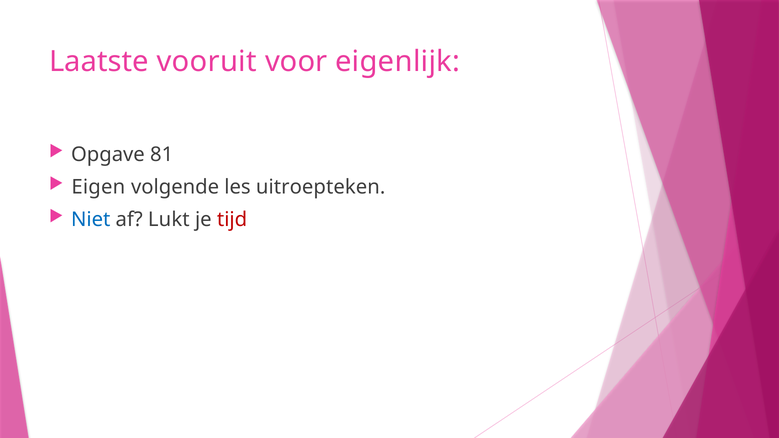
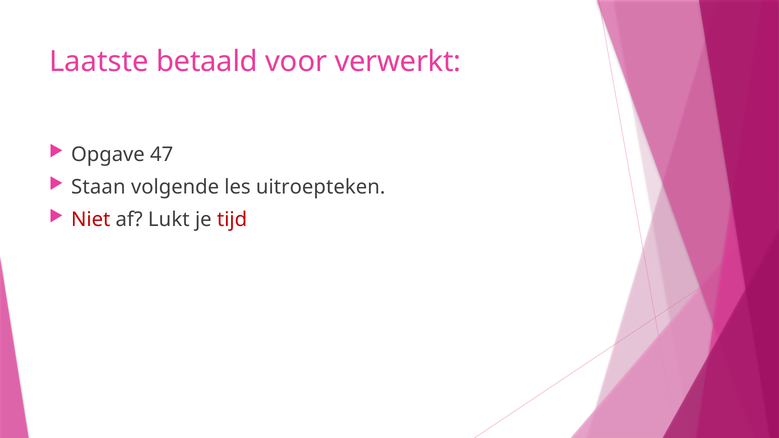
vooruit: vooruit -> betaald
eigenlijk: eigenlijk -> verwerkt
81: 81 -> 47
Eigen: Eigen -> Staan
Niet colour: blue -> red
